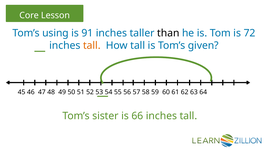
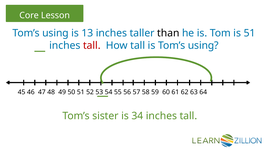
91: 91 -> 13
is 72: 72 -> 51
tall at (92, 45) colour: orange -> red
is Tom’s given: given -> using
66: 66 -> 34
